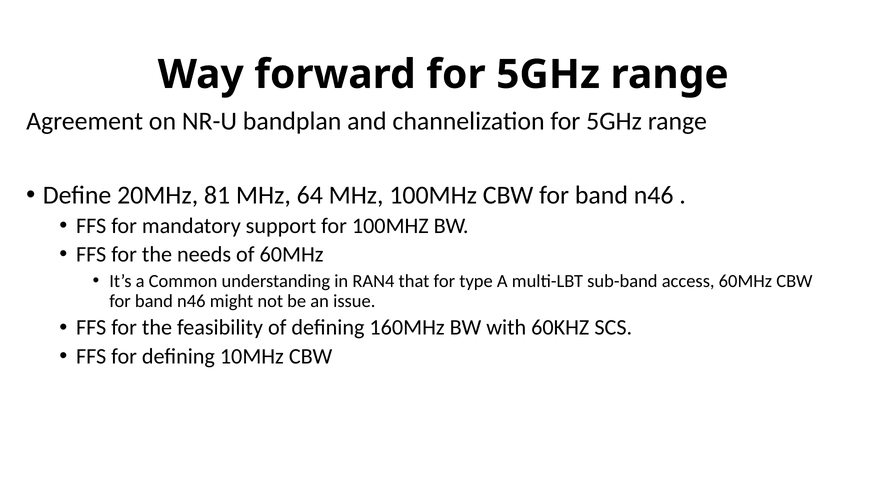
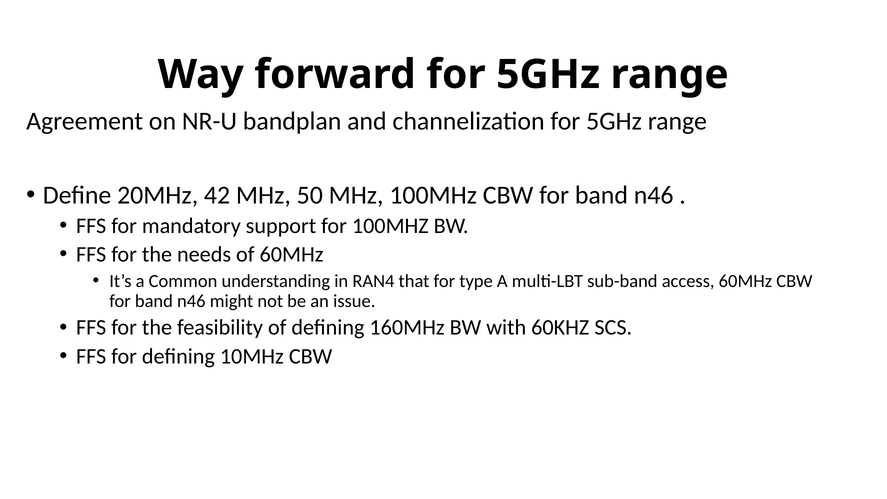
81: 81 -> 42
64: 64 -> 50
